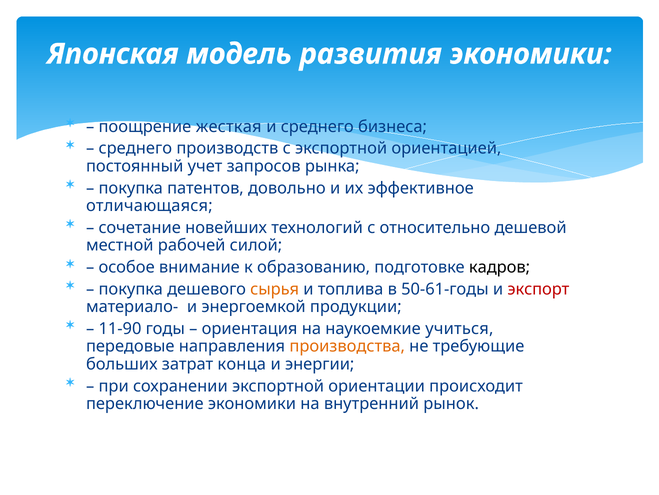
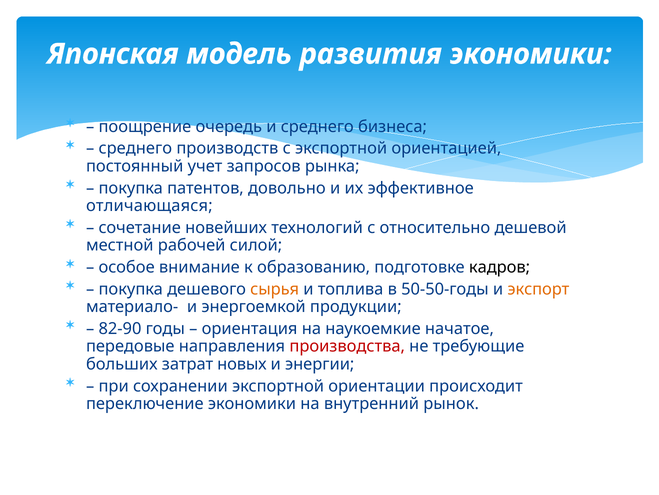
жесткая: жесткая -> очередь
50-61-годы: 50-61-годы -> 50-50-годы
экспорт colour: red -> orange
11-90: 11-90 -> 82-90
учиться: учиться -> начатое
производства colour: orange -> red
конца: конца -> новых
